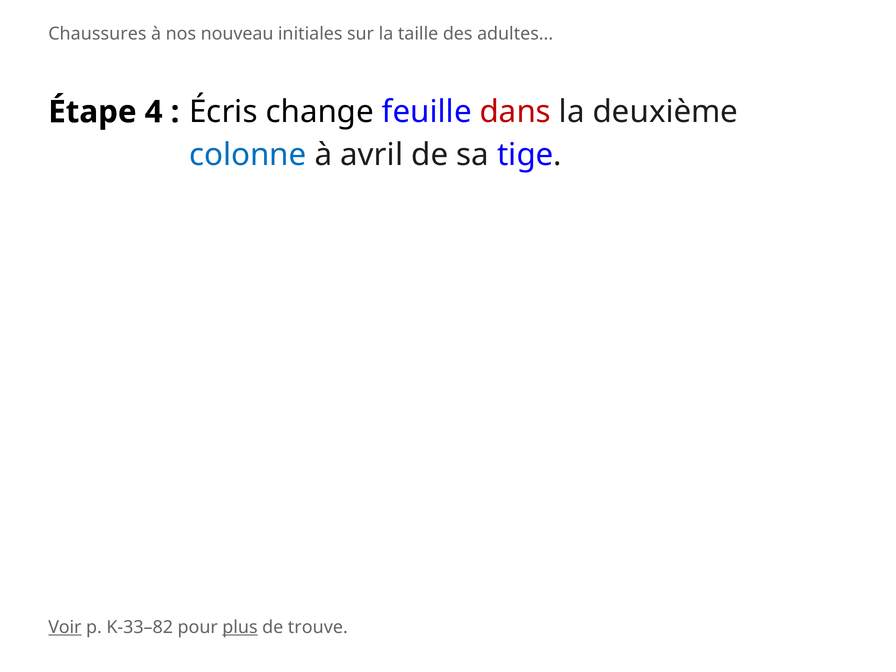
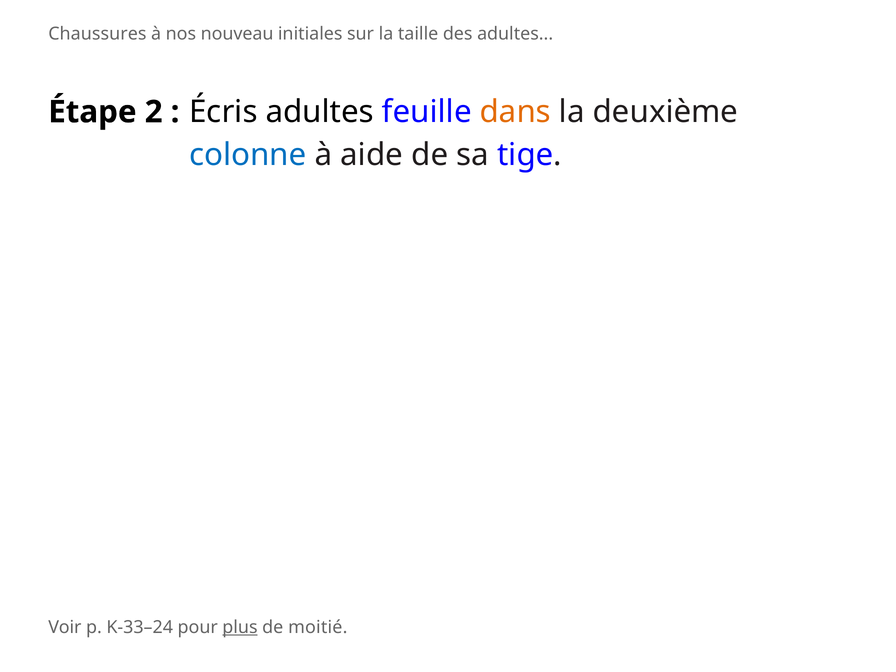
4: 4 -> 2
Écris change: change -> adultes
dans colour: red -> orange
avril: avril -> aide
Voir underline: present -> none
K-33–82: K-33–82 -> K-33–24
trouve: trouve -> moitié
